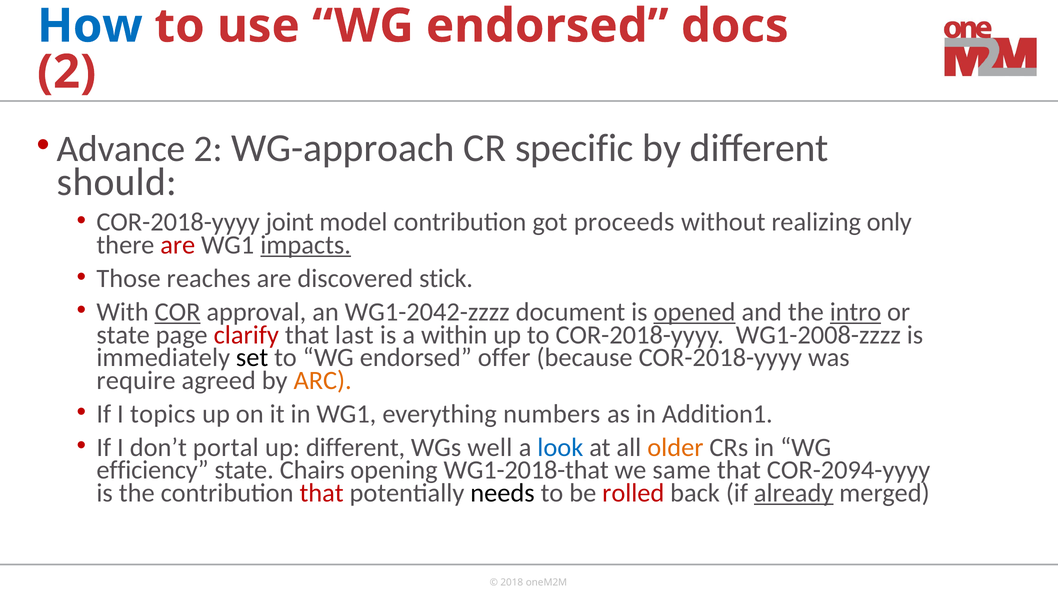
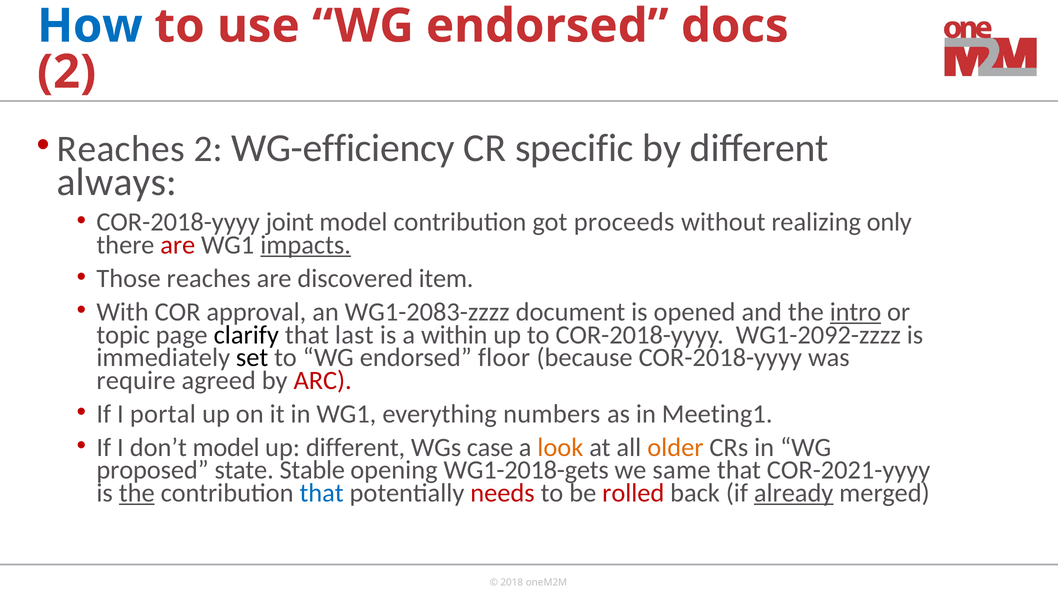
Advance at (121, 149): Advance -> Reaches
WG-approach: WG-approach -> WG-efficiency
should: should -> always
stick: stick -> item
COR underline: present -> none
WG1-2042-zzzz: WG1-2042-zzzz -> WG1-2083-zzzz
opened underline: present -> none
state at (123, 335): state -> topic
clarify colour: red -> black
WG1-2008-zzzz: WG1-2008-zzzz -> WG1-2092-zzzz
offer: offer -> floor
ARC colour: orange -> red
topics: topics -> portal
Addition1: Addition1 -> Meeting1
don’t portal: portal -> model
well: well -> case
look colour: blue -> orange
efficiency: efficiency -> proposed
Chairs: Chairs -> Stable
WG1-2018-that: WG1-2018-that -> WG1-2018-gets
COR-2094-yyyy: COR-2094-yyyy -> COR-2021-yyyy
the at (137, 493) underline: none -> present
that at (322, 493) colour: red -> blue
needs colour: black -> red
